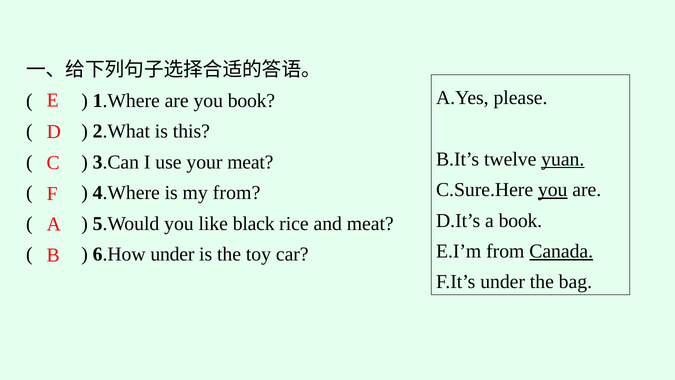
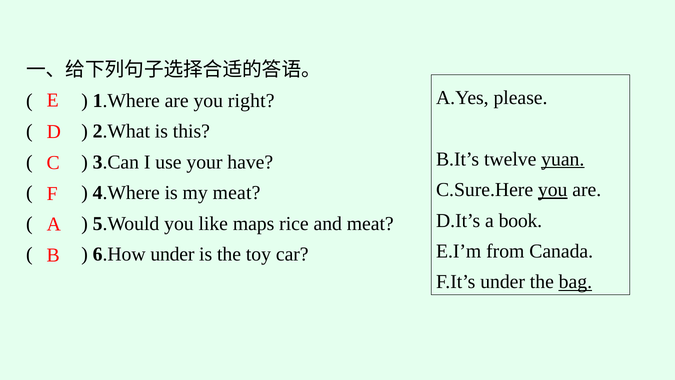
you book: book -> right
your meat: meat -> have
my from: from -> meat
black: black -> maps
Canada underline: present -> none
bag underline: none -> present
